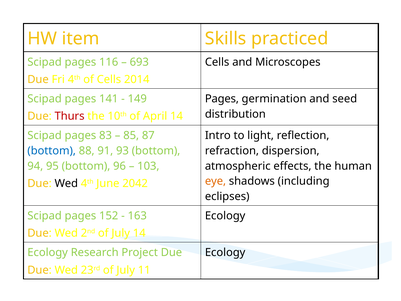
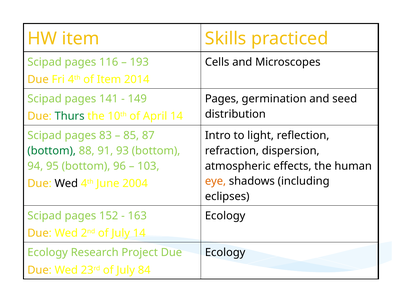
693: 693 -> 193
of Cells: Cells -> Item
Thurs colour: red -> green
bottom at (52, 151) colour: blue -> green
2042: 2042 -> 2004
11: 11 -> 84
